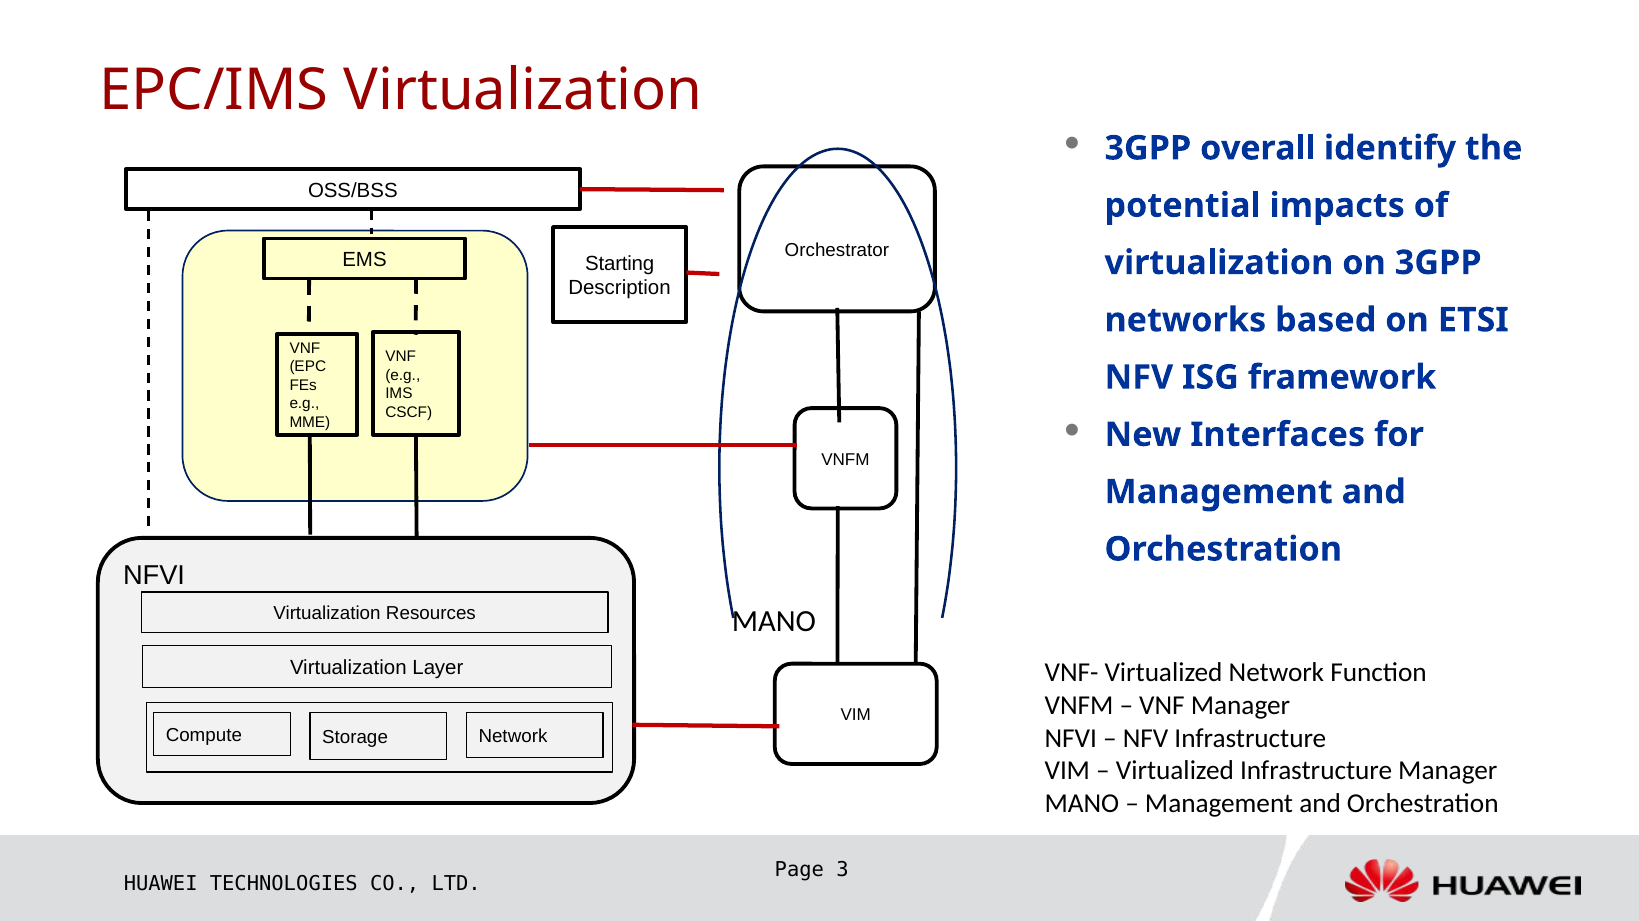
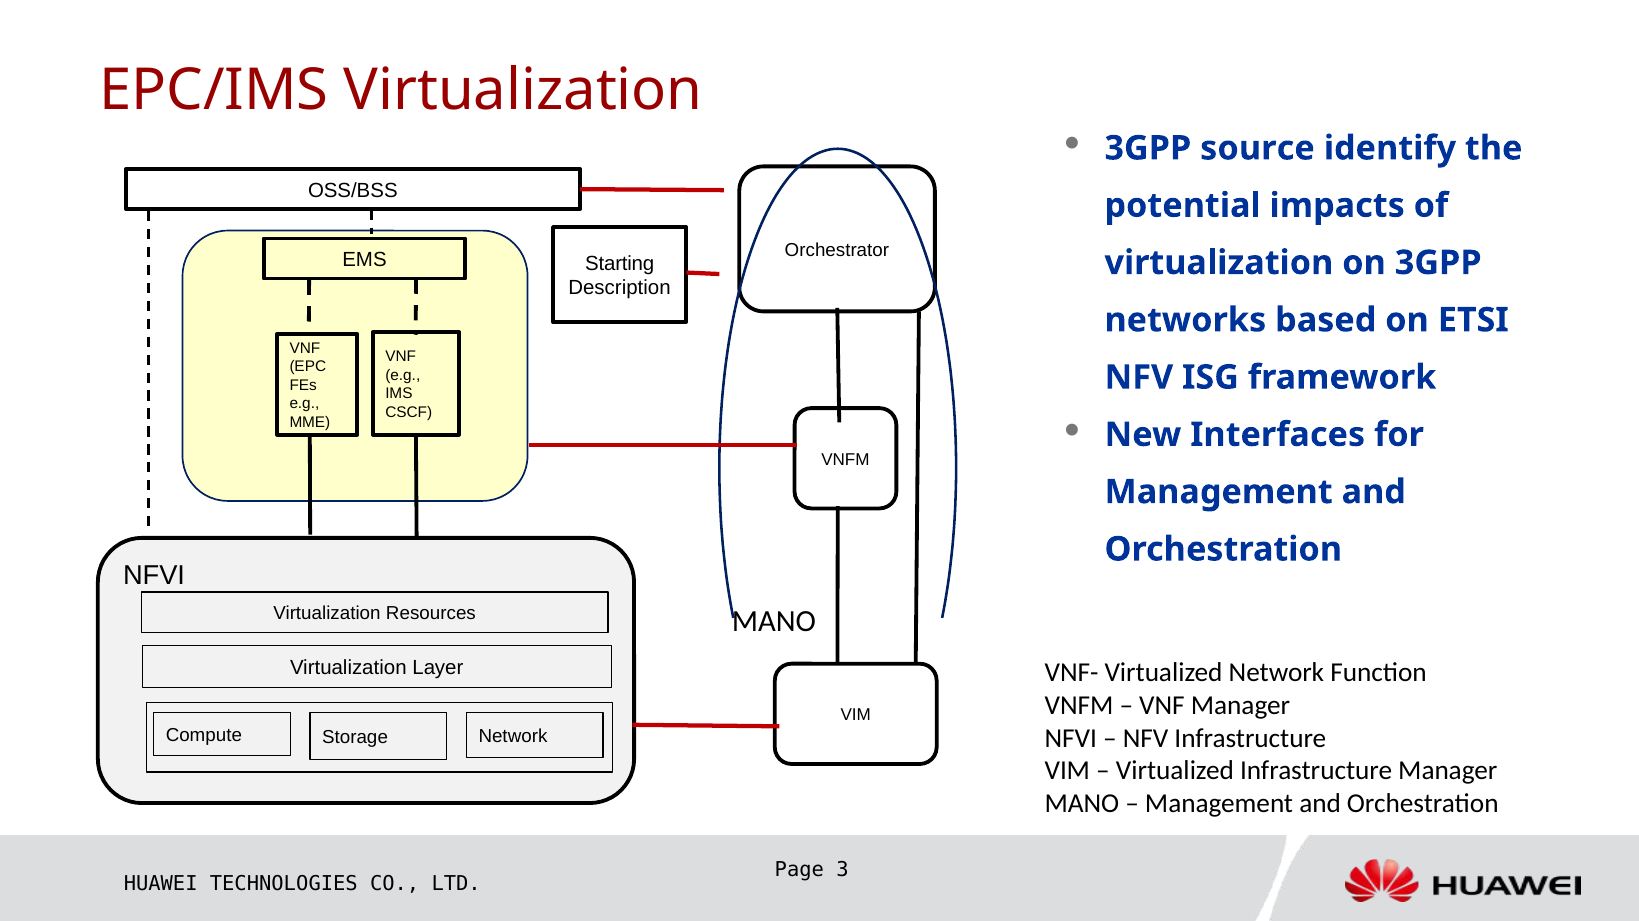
overall: overall -> source
